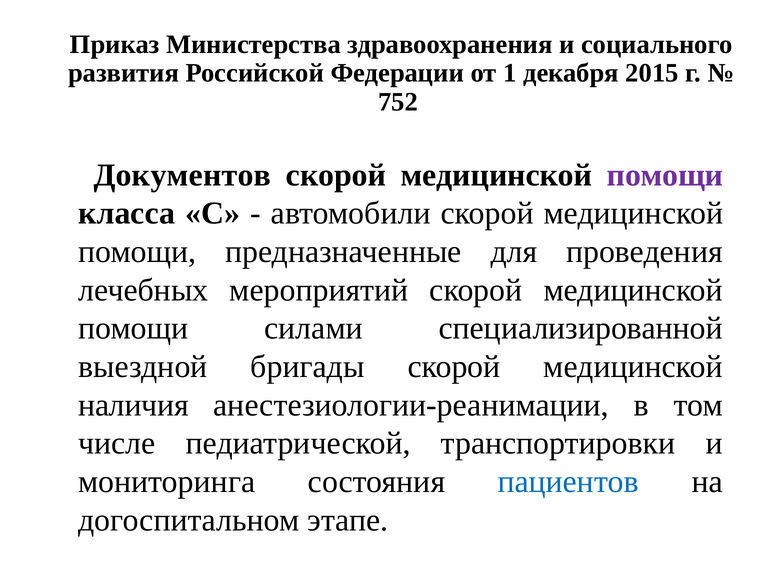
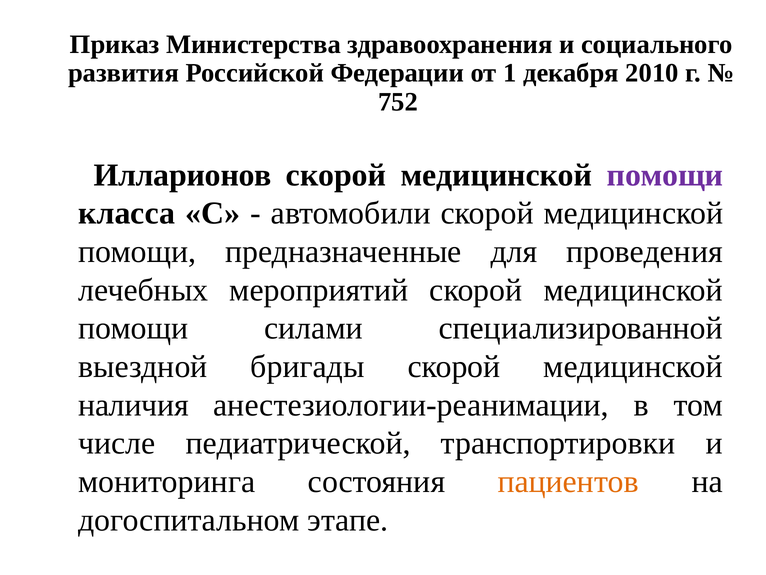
2015: 2015 -> 2010
Документов: Документов -> Илларионов
пациентов colour: blue -> orange
